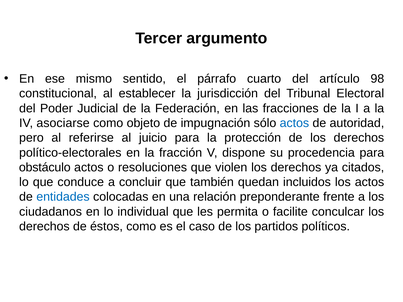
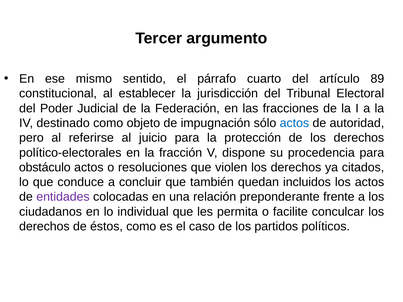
98: 98 -> 89
asociarse: asociarse -> destinado
entidades colour: blue -> purple
